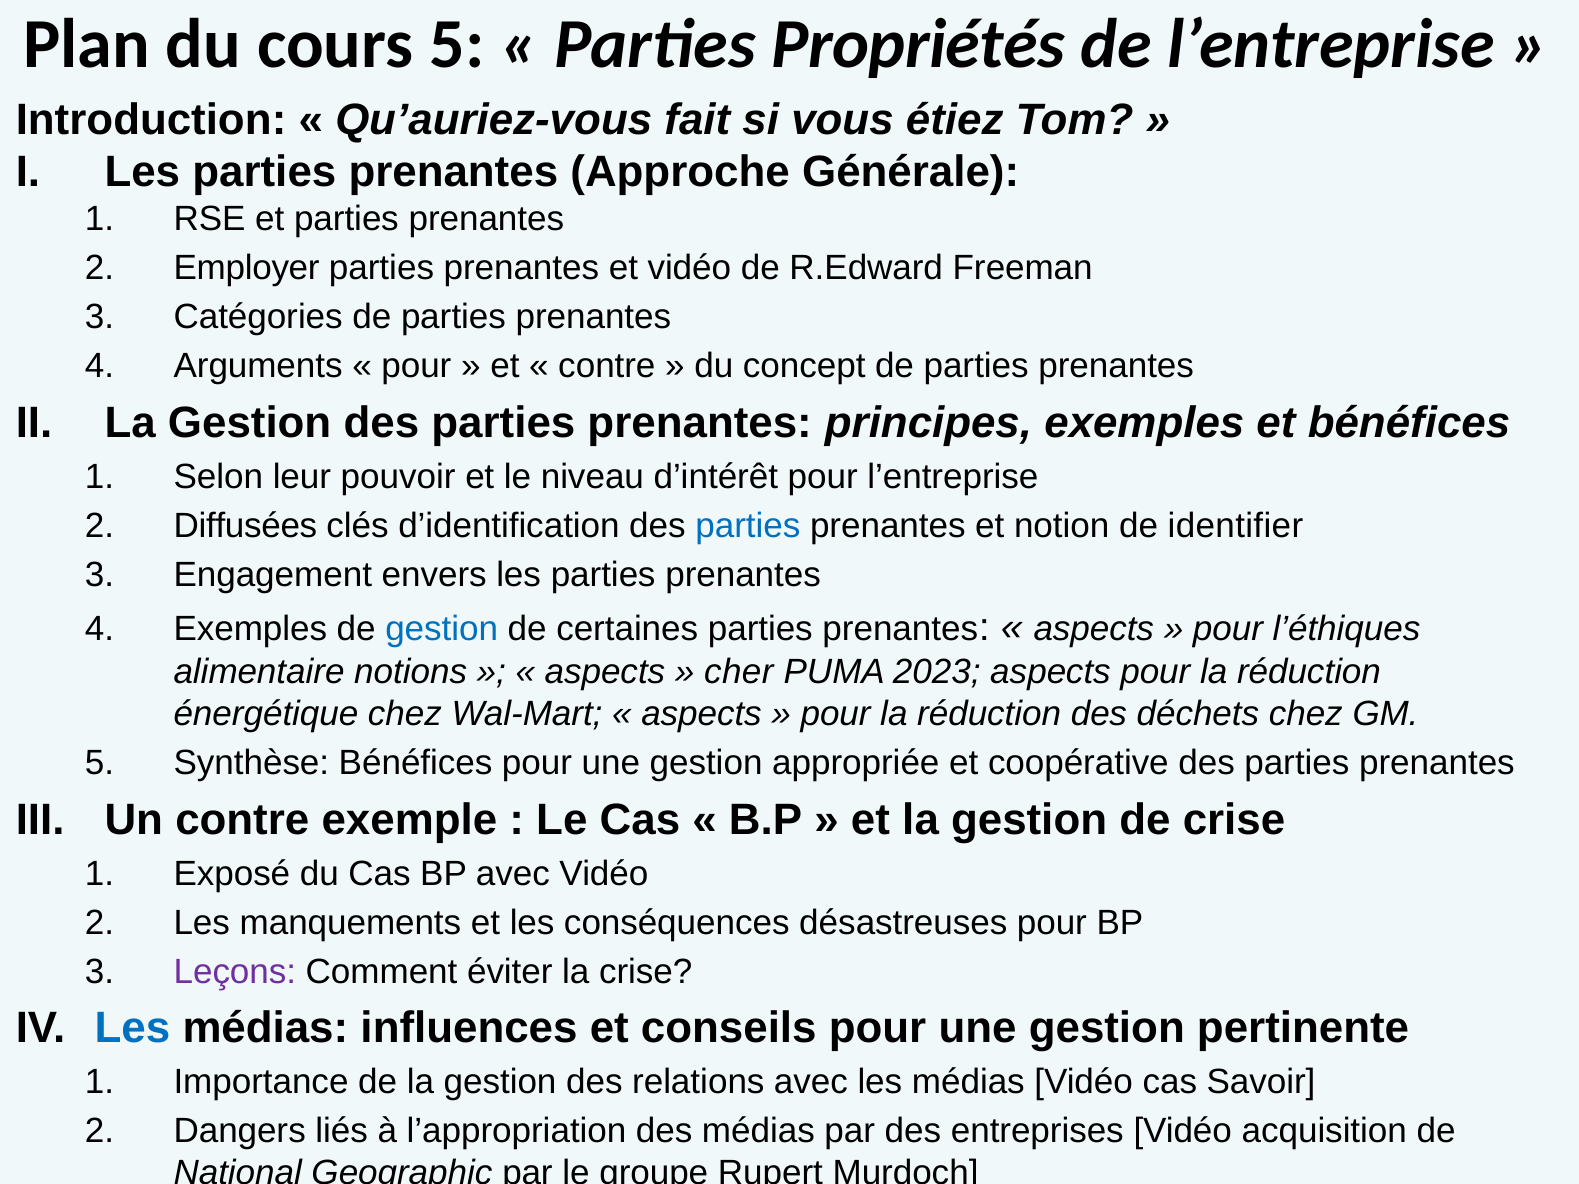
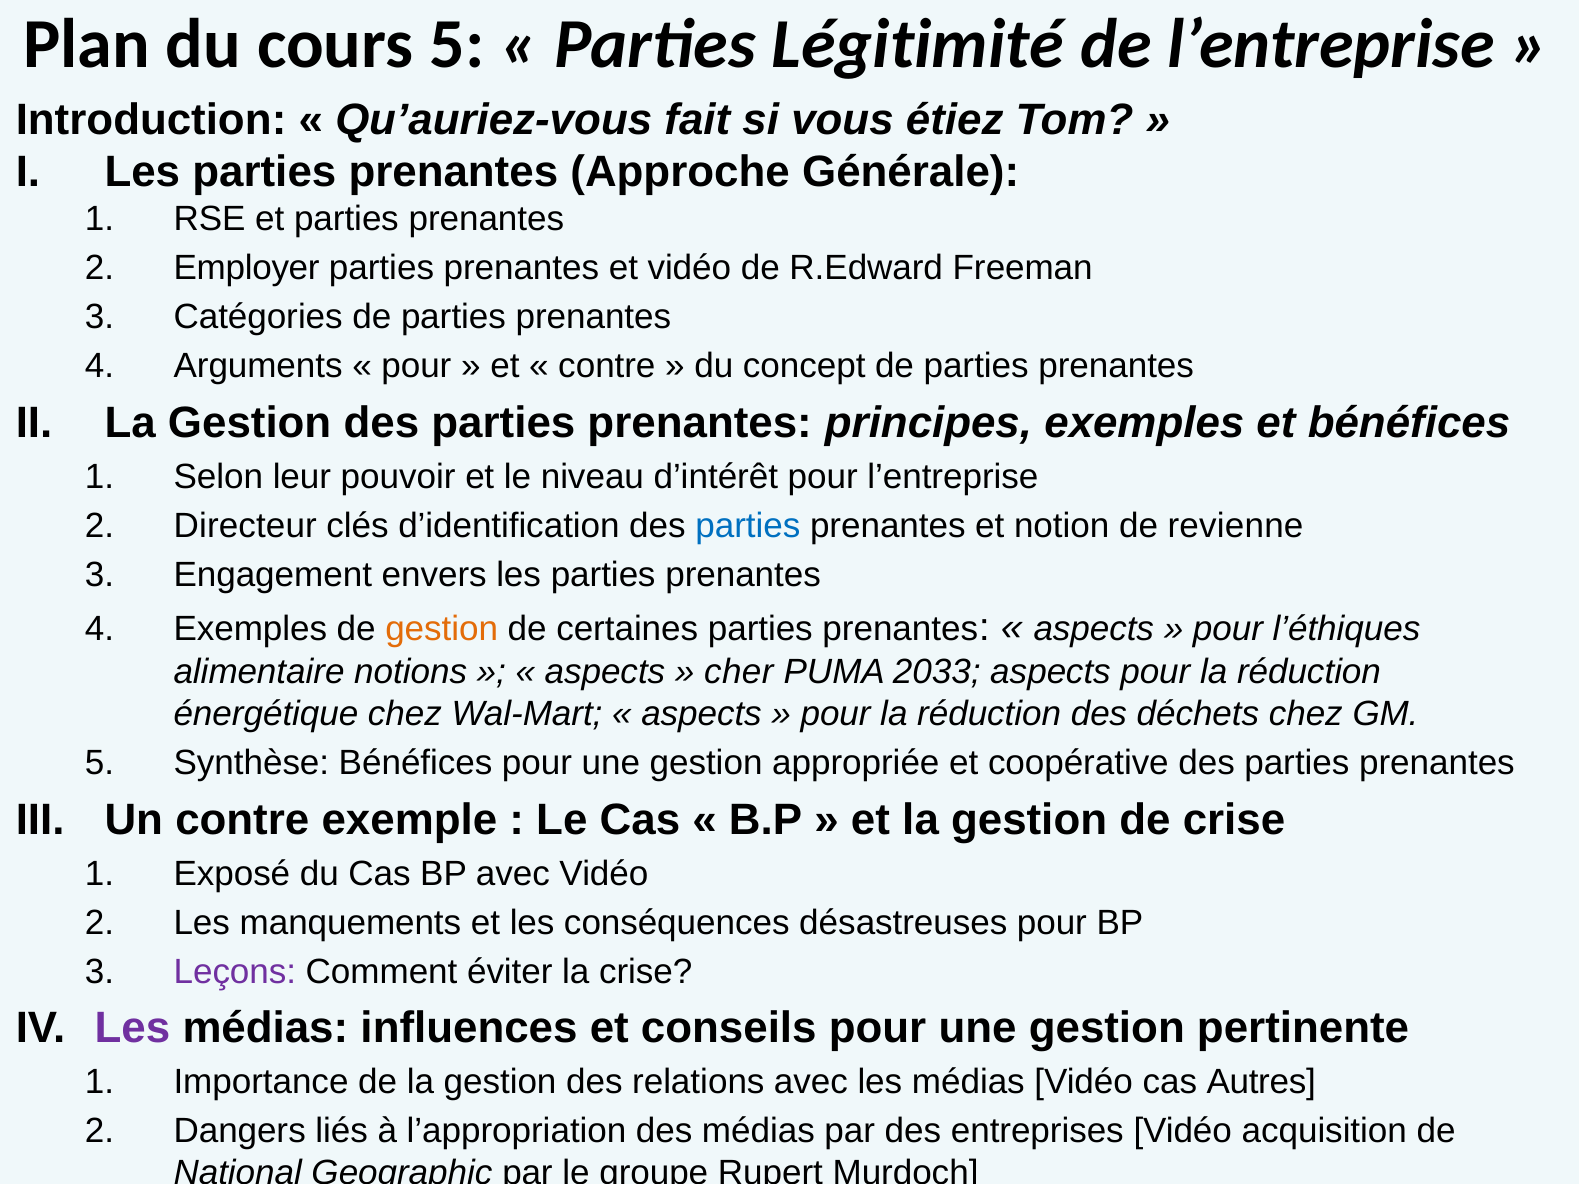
Propriétés: Propriétés -> Légitimité
Diffusées: Diffusées -> Directeur
identifier: identifier -> revienne
gestion at (442, 629) colour: blue -> orange
2023: 2023 -> 2033
Les at (132, 1029) colour: blue -> purple
Savoir: Savoir -> Autres
